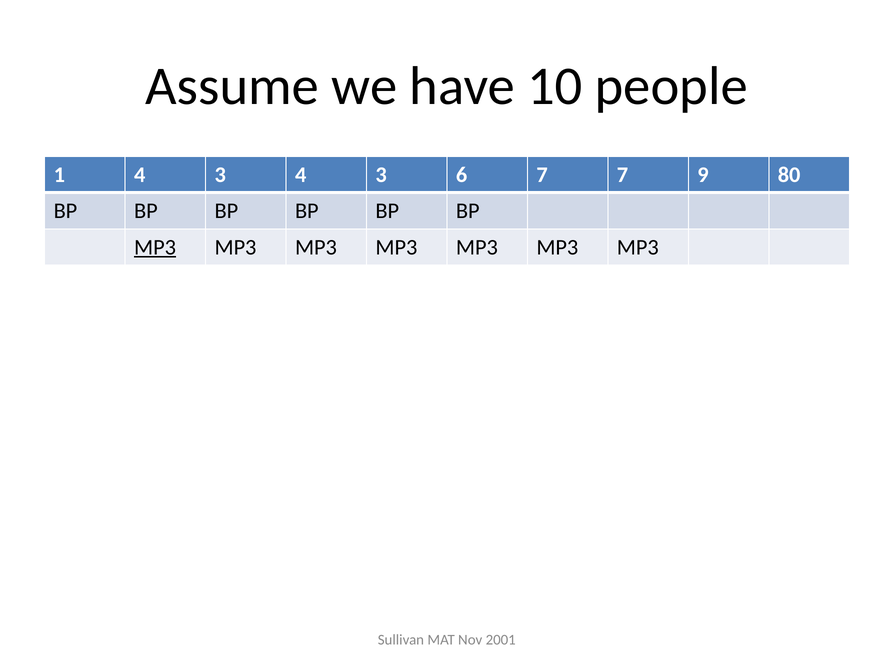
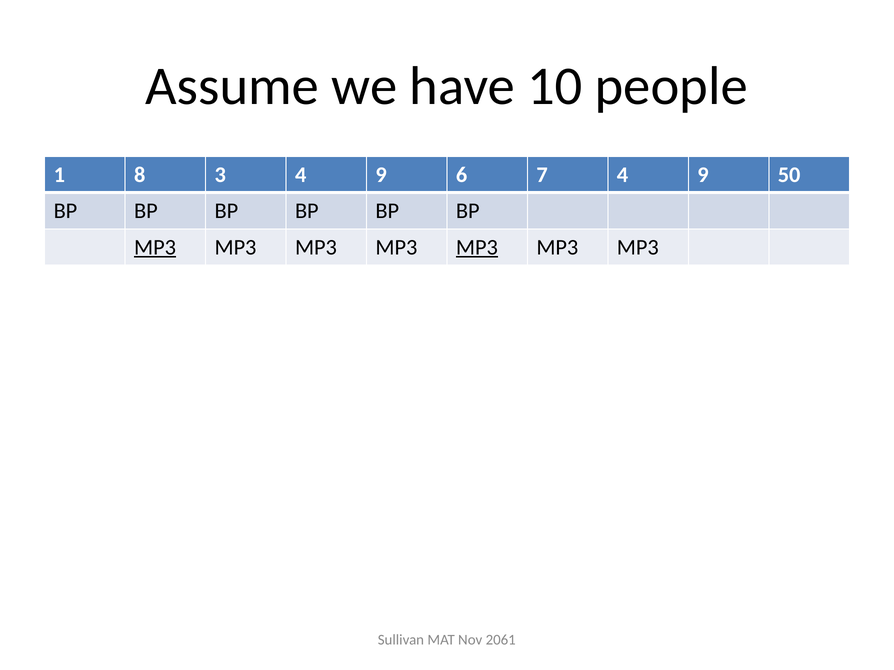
1 4: 4 -> 8
3 4 3: 3 -> 9
7 7: 7 -> 4
80: 80 -> 50
MP3 at (477, 247) underline: none -> present
2001: 2001 -> 2061
